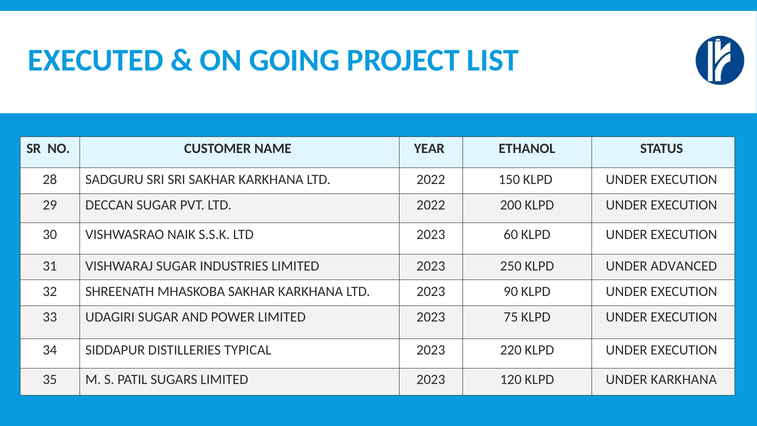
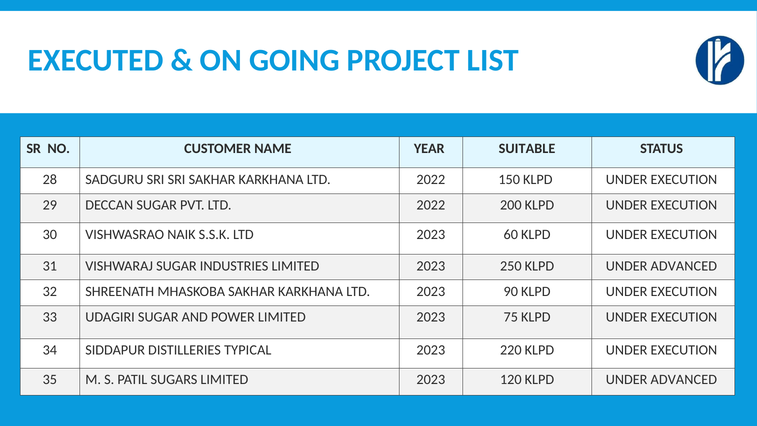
ETHANOL: ETHANOL -> SUITABLE
120 KLPD UNDER KARKHANA: KARKHANA -> ADVANCED
